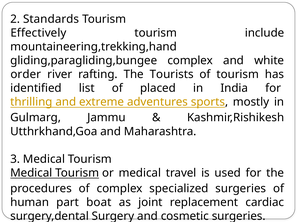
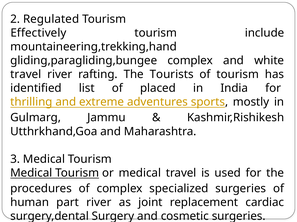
Standards: Standards -> Regulated
order at (26, 75): order -> travel
part boat: boat -> river
